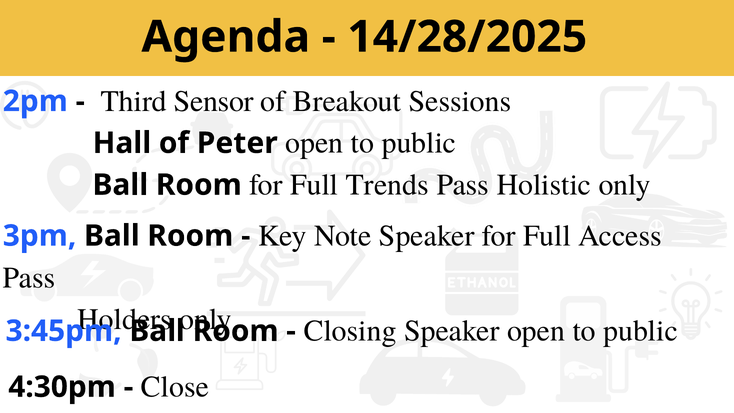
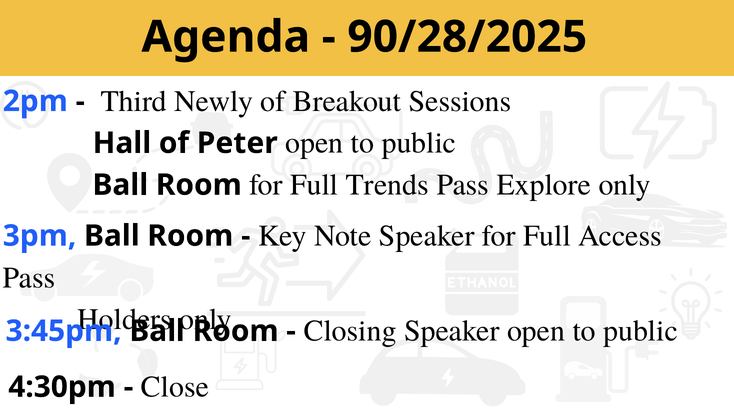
14/28/2025: 14/28/2025 -> 90/28/2025
Sensor: Sensor -> Newly
Holistic: Holistic -> Explore
